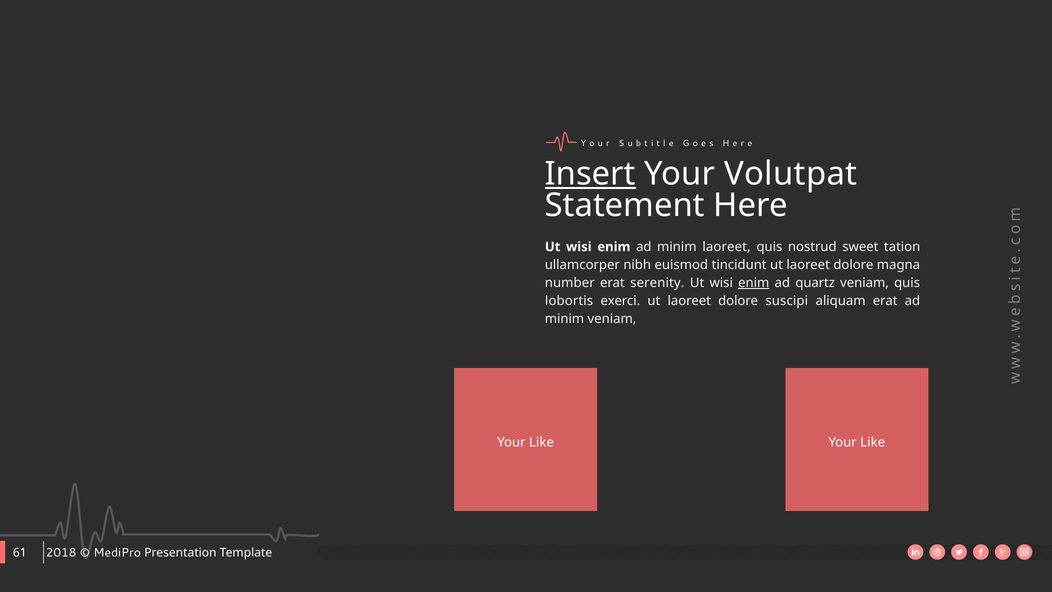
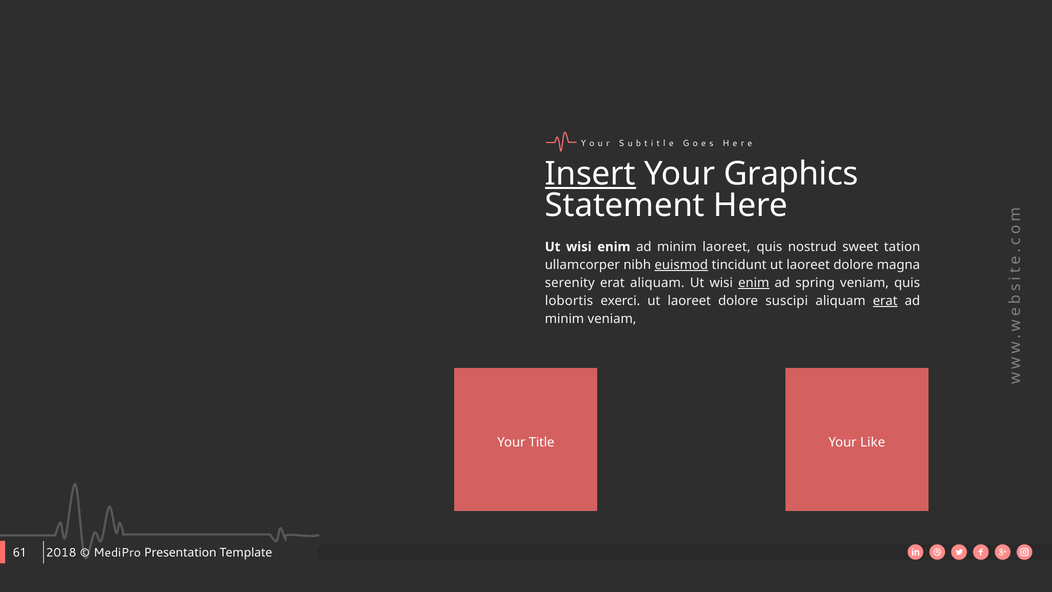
Volutpat: Volutpat -> Graphics
euismod underline: none -> present
number: number -> serenity
erat serenity: serenity -> aliquam
quartz: quartz -> spring
erat at (885, 301) underline: none -> present
Like at (541, 442): Like -> Title
